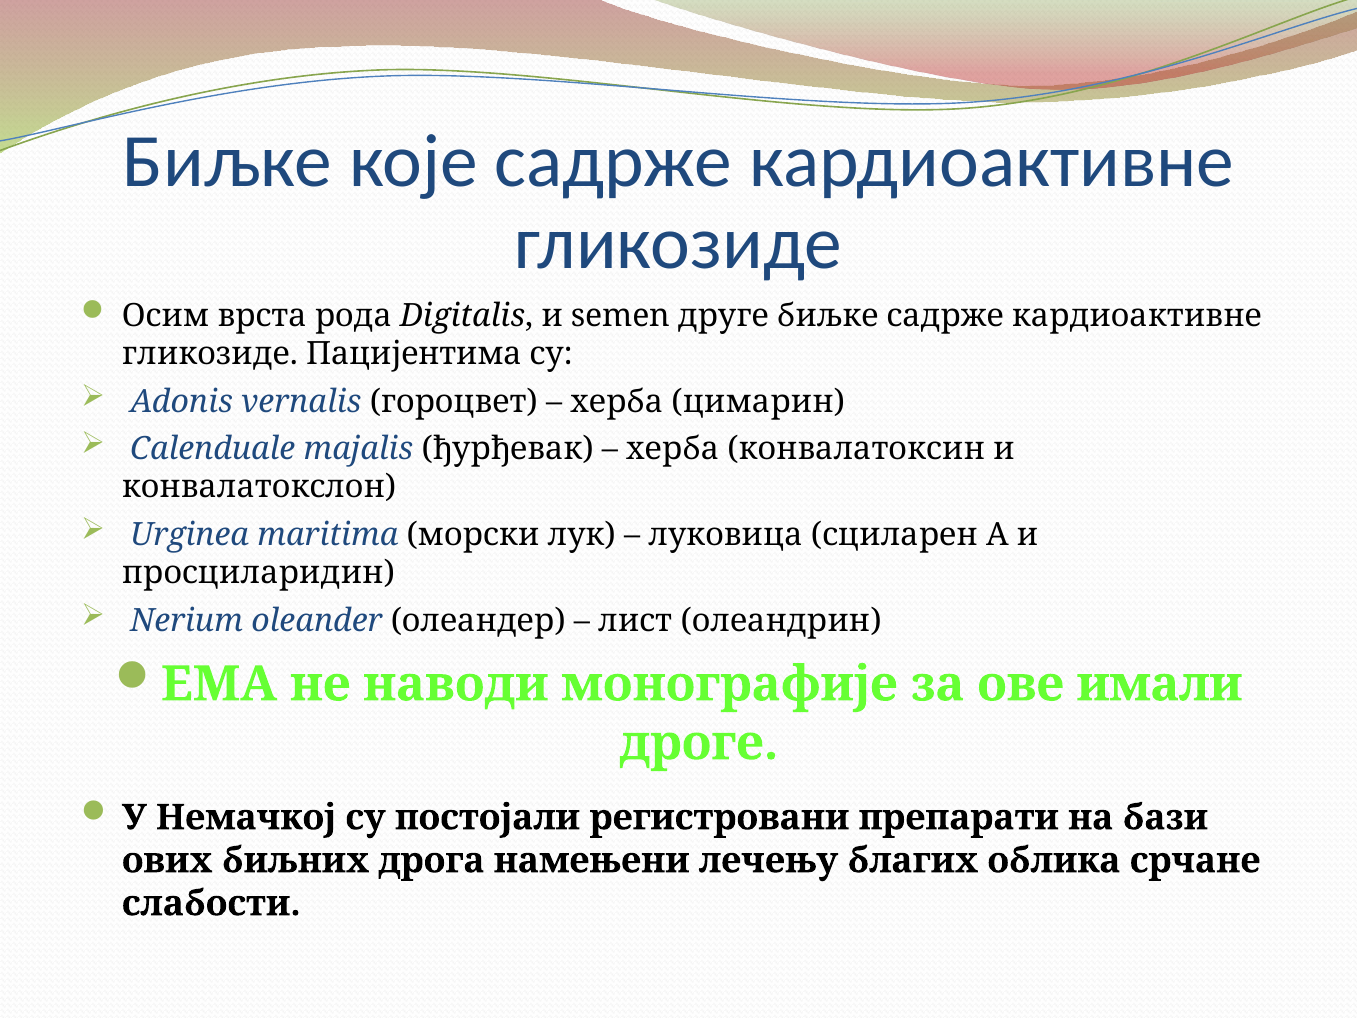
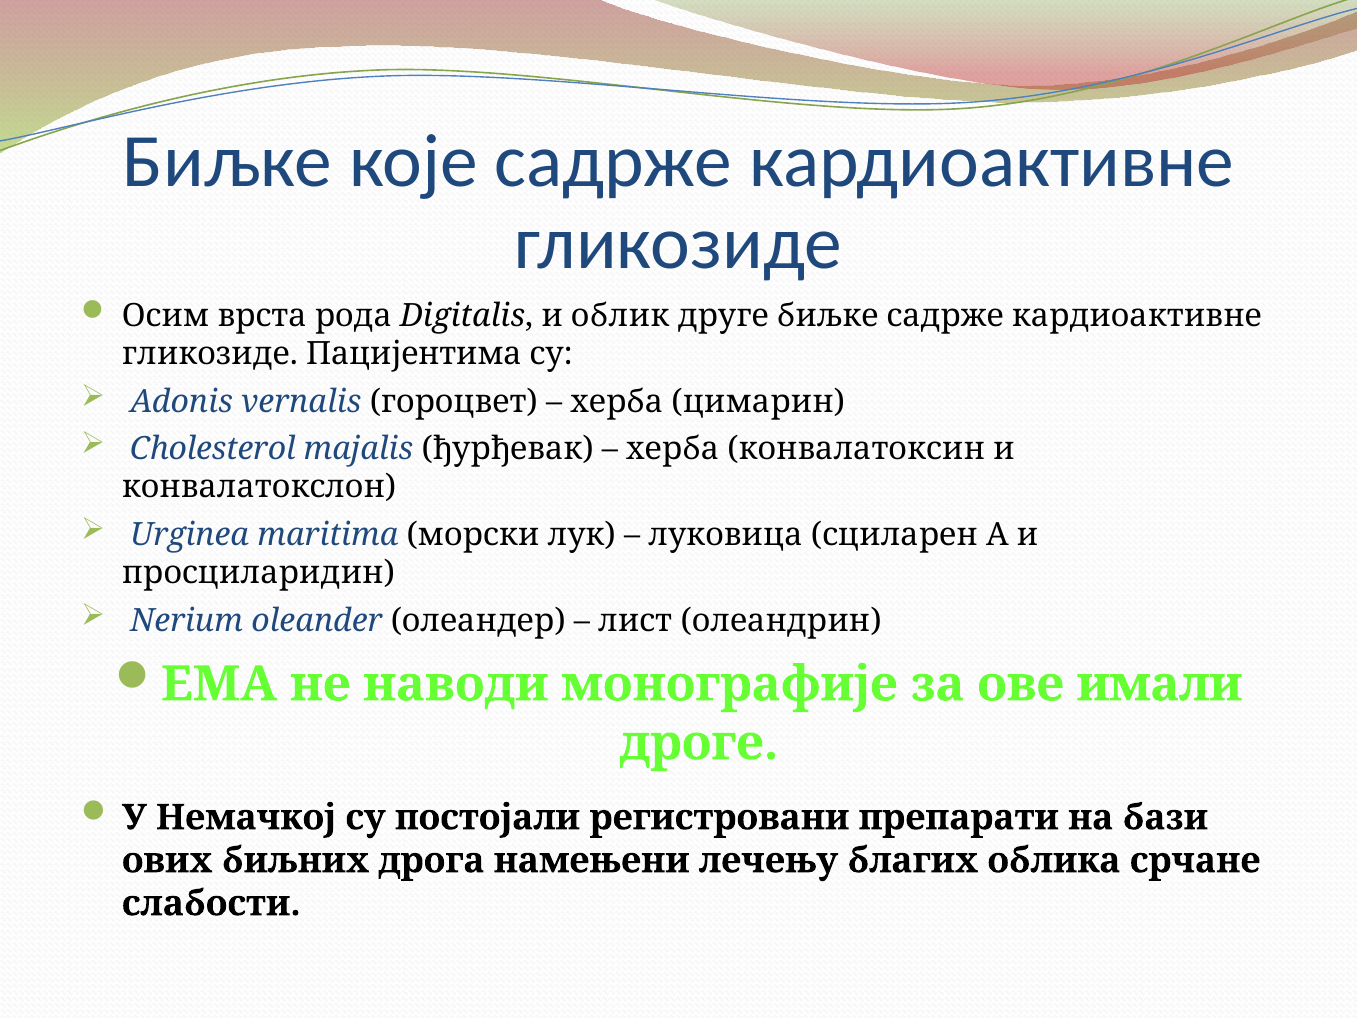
semen: semen -> облик
Calenduale: Calenduale -> Cholesterol
